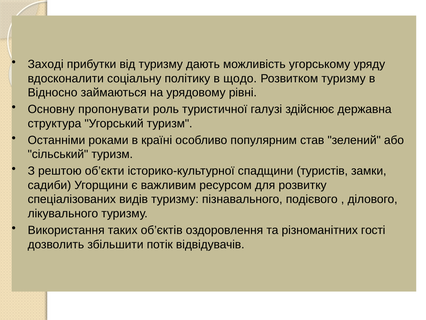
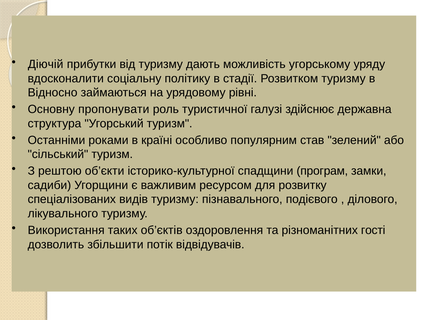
Заході: Заході -> Діючій
щодо: щодо -> стадії
туристів: туристів -> програм
